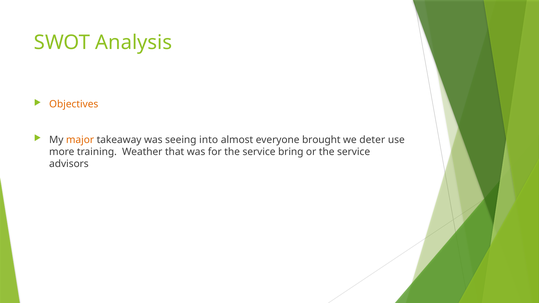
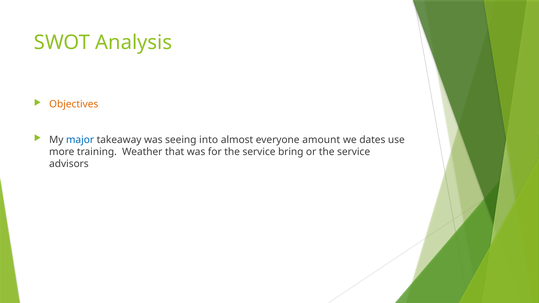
major colour: orange -> blue
brought: brought -> amount
deter: deter -> dates
